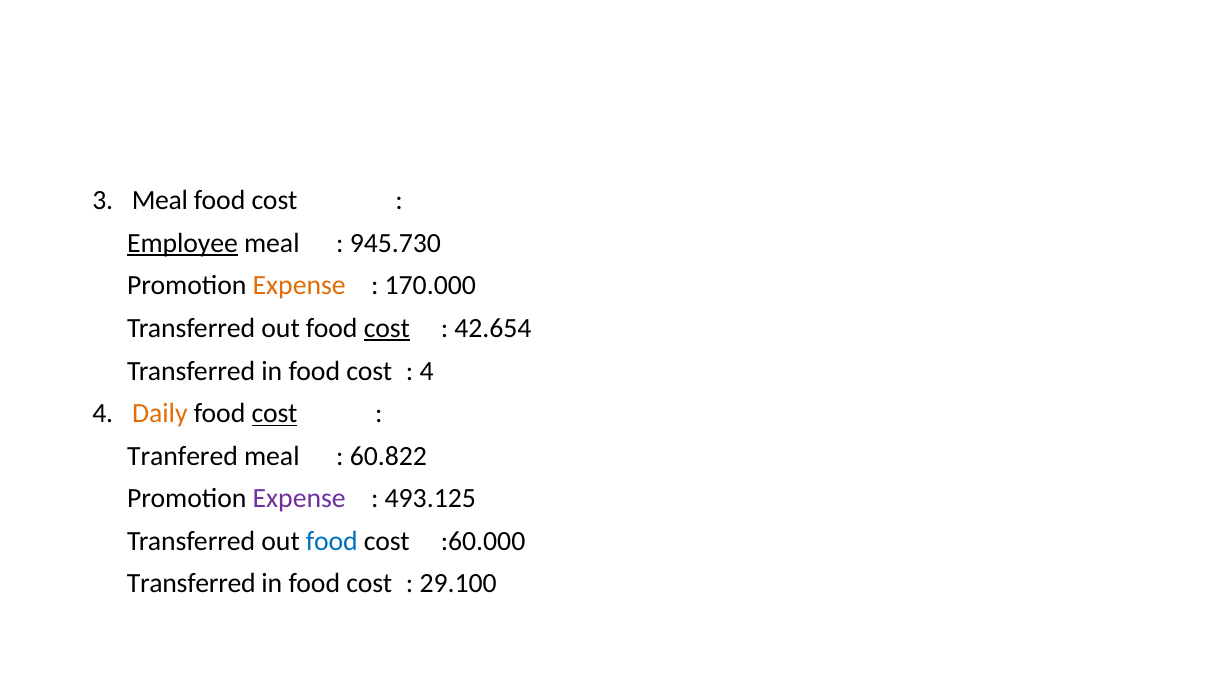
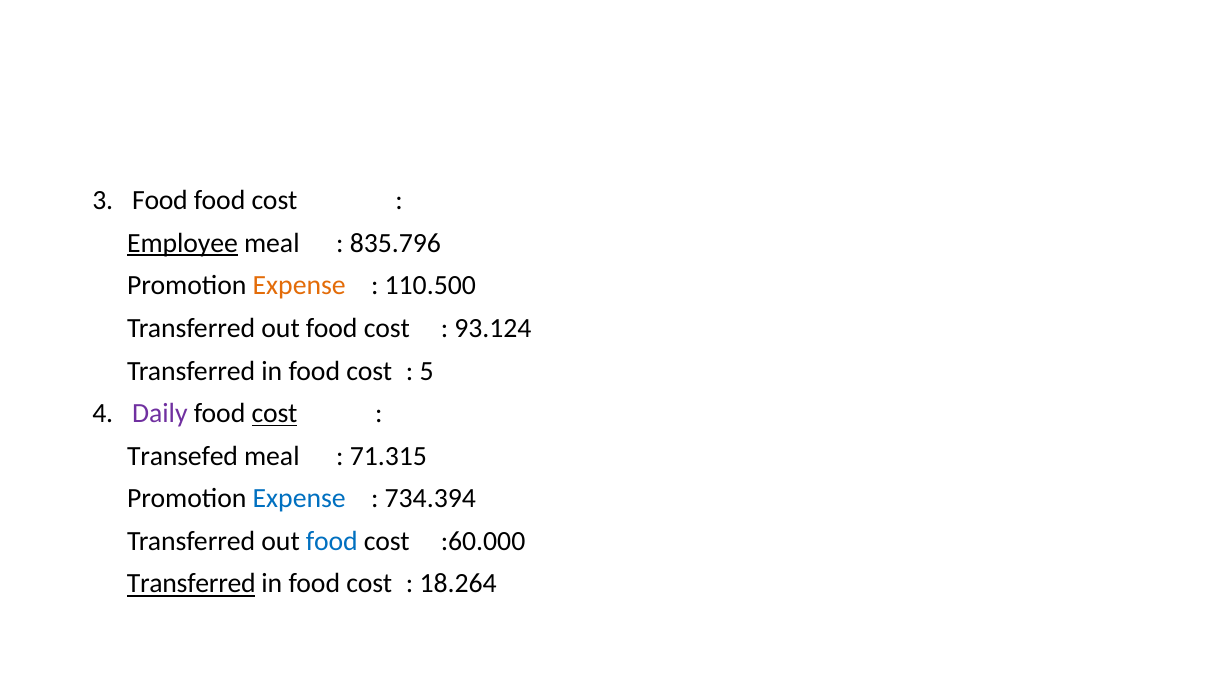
3 Meal: Meal -> Food
945.730: 945.730 -> 835.796
170.000: 170.000 -> 110.500
cost at (387, 328) underline: present -> none
42.654: 42.654 -> 93.124
4 at (427, 371): 4 -> 5
Daily colour: orange -> purple
Tranfered: Tranfered -> Transefed
60.822: 60.822 -> 71.315
Expense at (299, 499) colour: purple -> blue
493.125: 493.125 -> 734.394
Transferred at (191, 584) underline: none -> present
29.100: 29.100 -> 18.264
